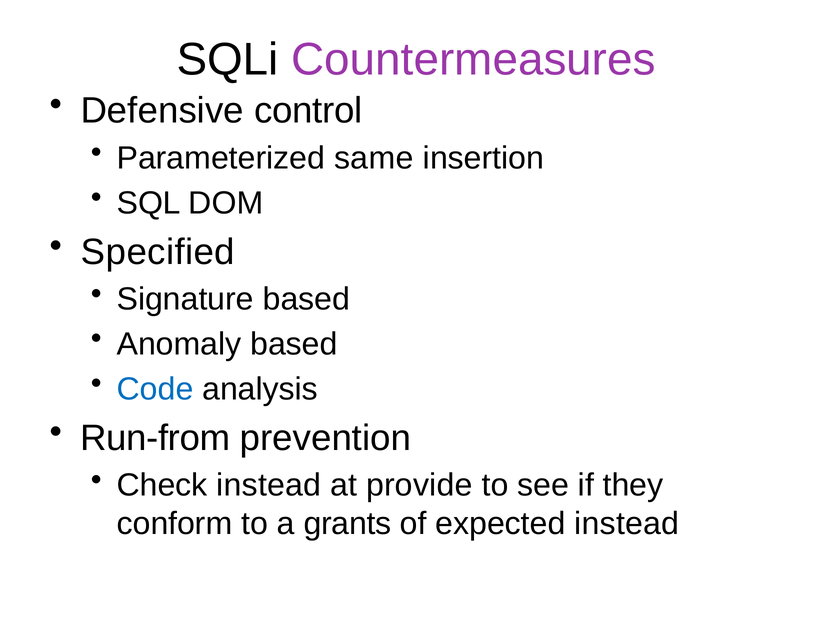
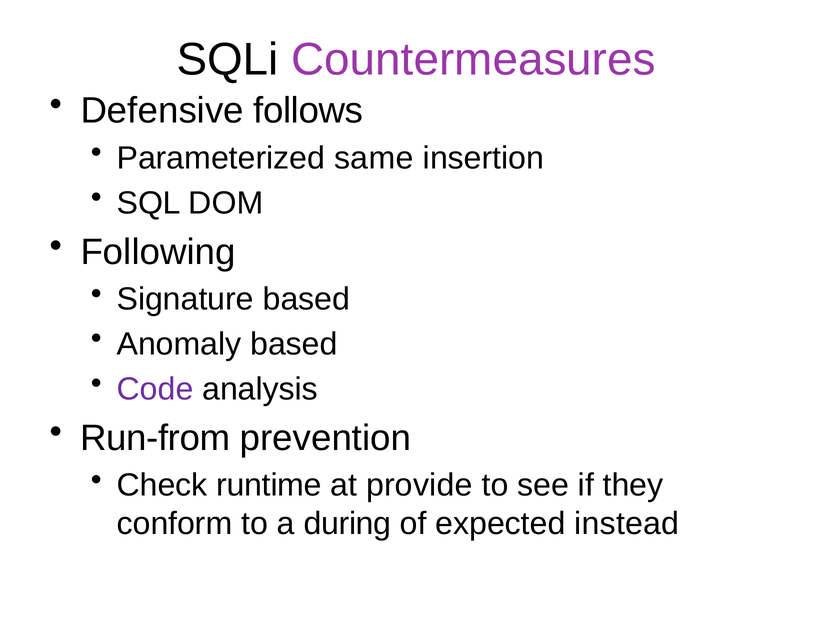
control: control -> follows
Specified: Specified -> Following
Code colour: blue -> purple
Check instead: instead -> runtime
grants: grants -> during
